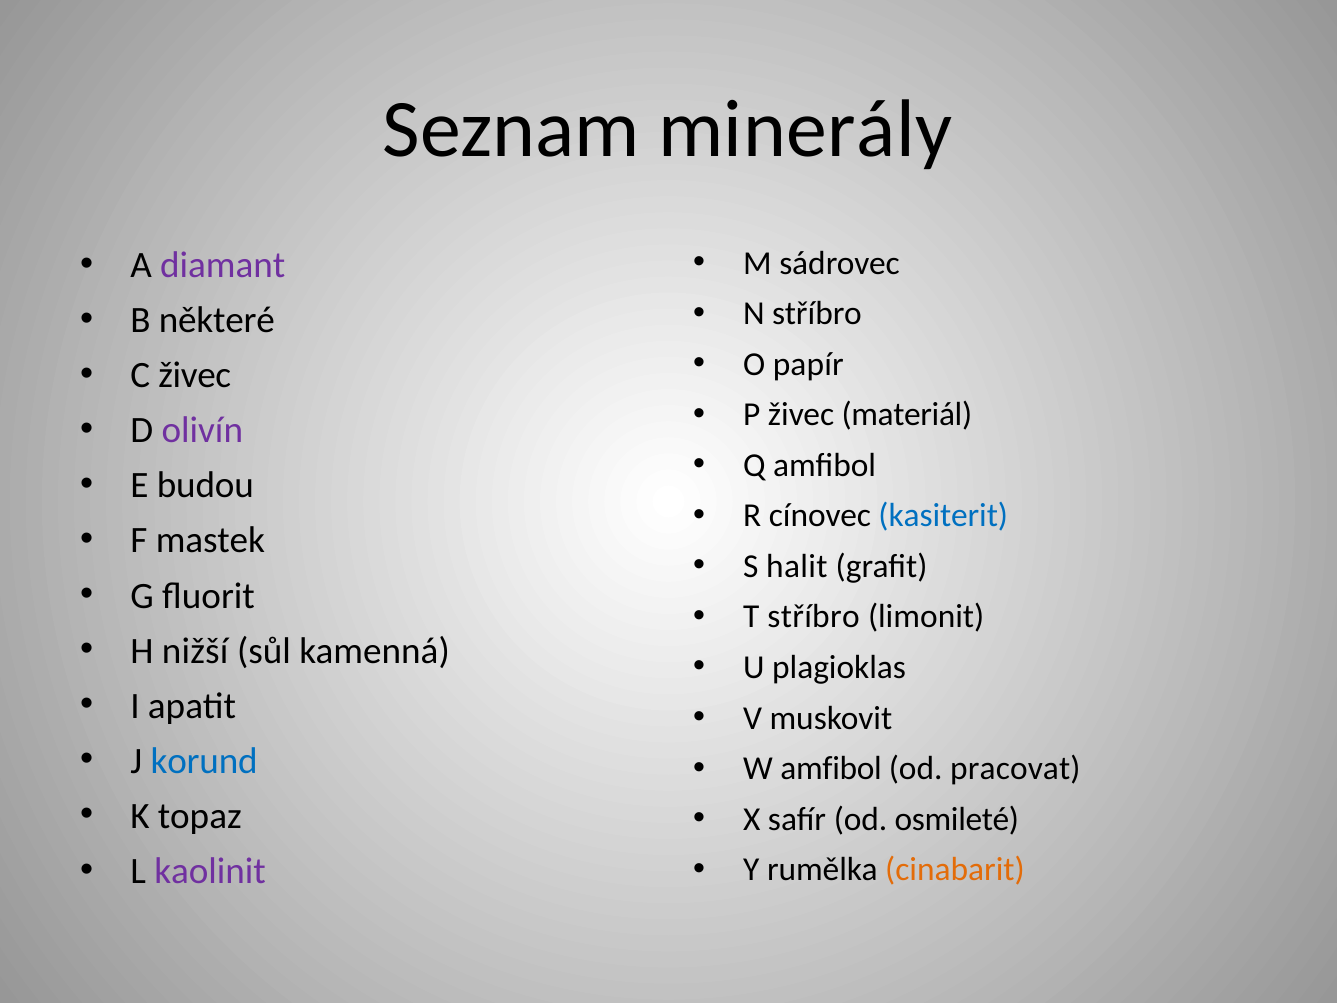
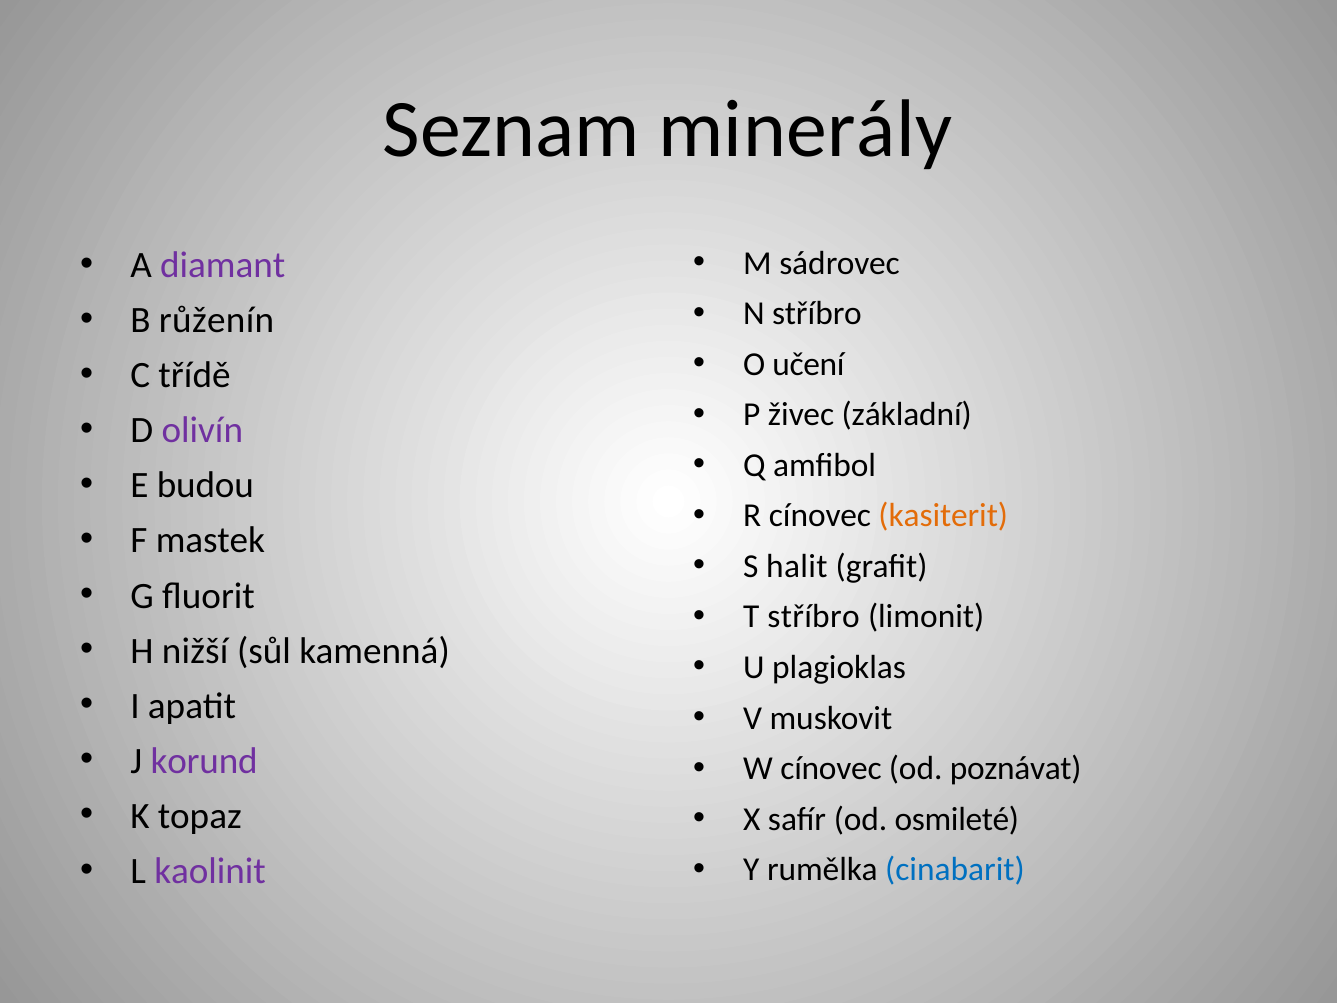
některé: některé -> růženín
papír: papír -> učení
C živec: živec -> třídě
materiál: materiál -> základní
kasiterit colour: blue -> orange
korund colour: blue -> purple
W amfibol: amfibol -> cínovec
pracovat: pracovat -> poznávat
cinabarit colour: orange -> blue
